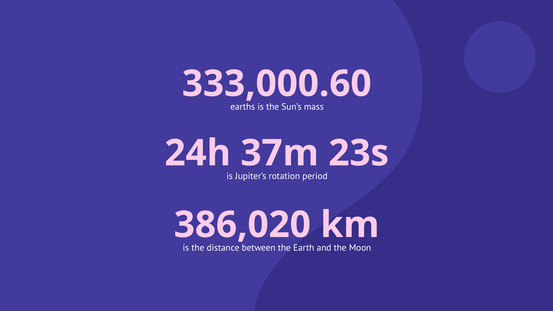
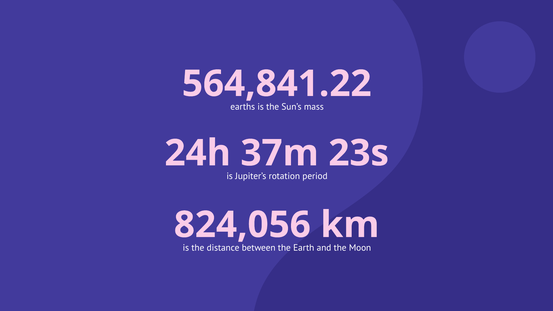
333,000.60: 333,000.60 -> 564,841.22
386,020: 386,020 -> 824,056
